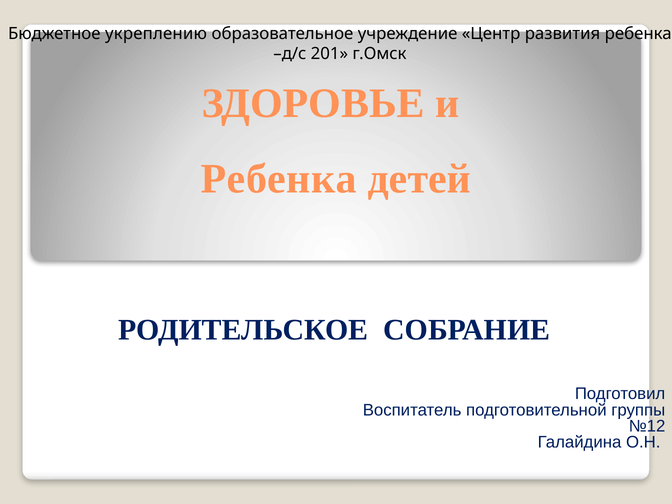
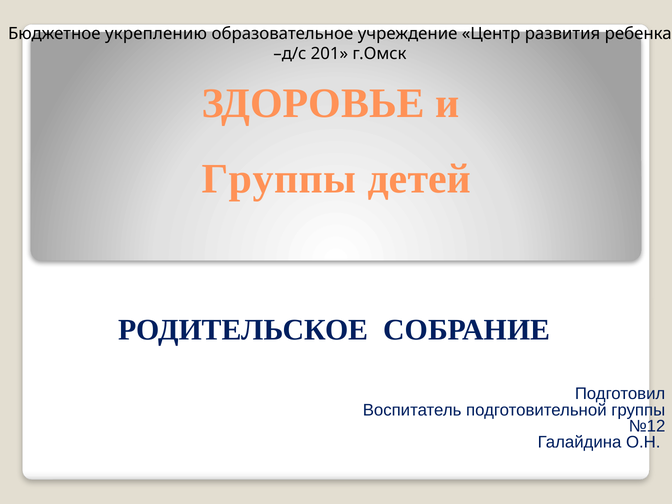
Ребенка at (279, 179): Ребенка -> Группы
